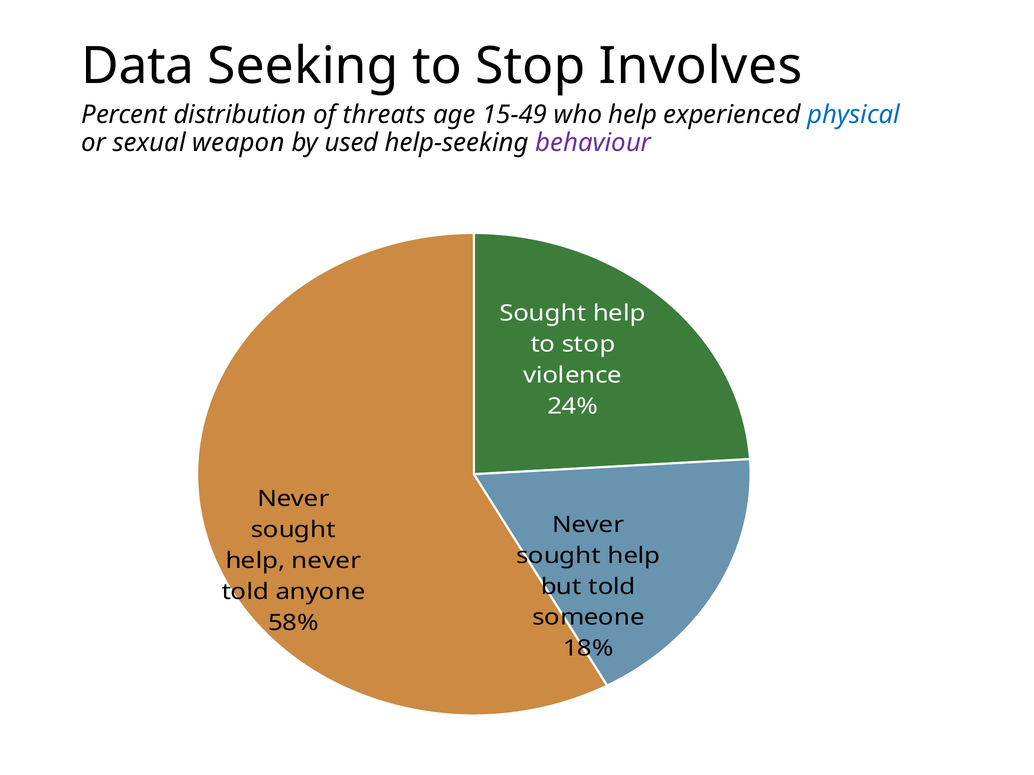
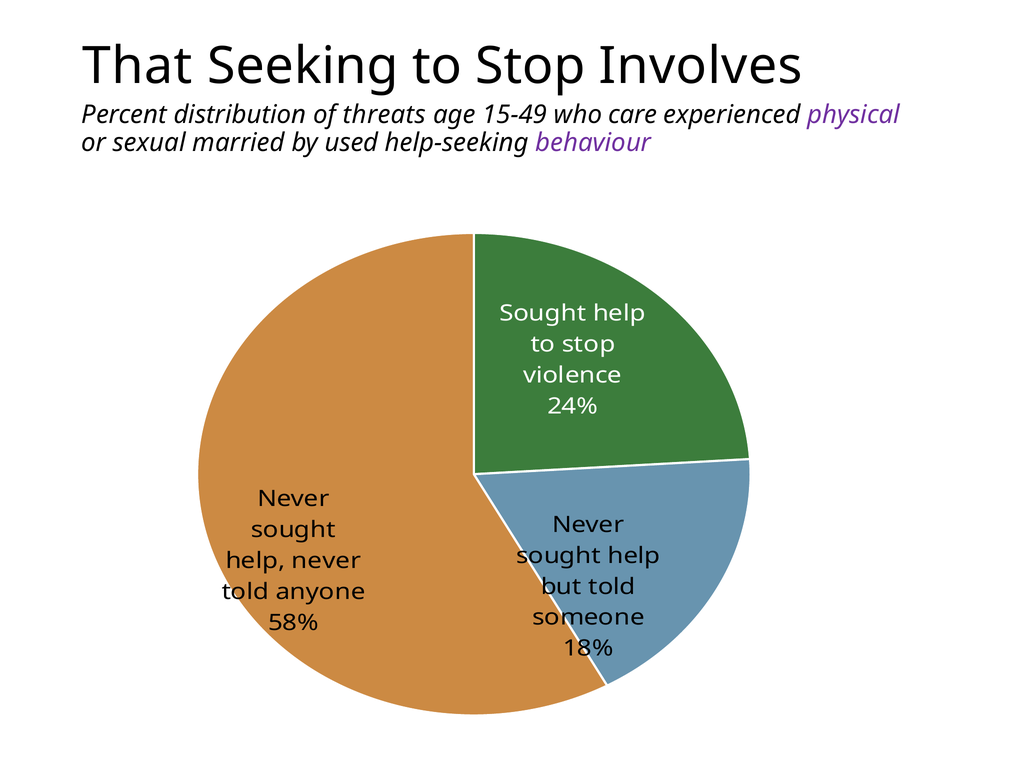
Data: Data -> That
who help: help -> care
physical colour: blue -> purple
weapon: weapon -> married
